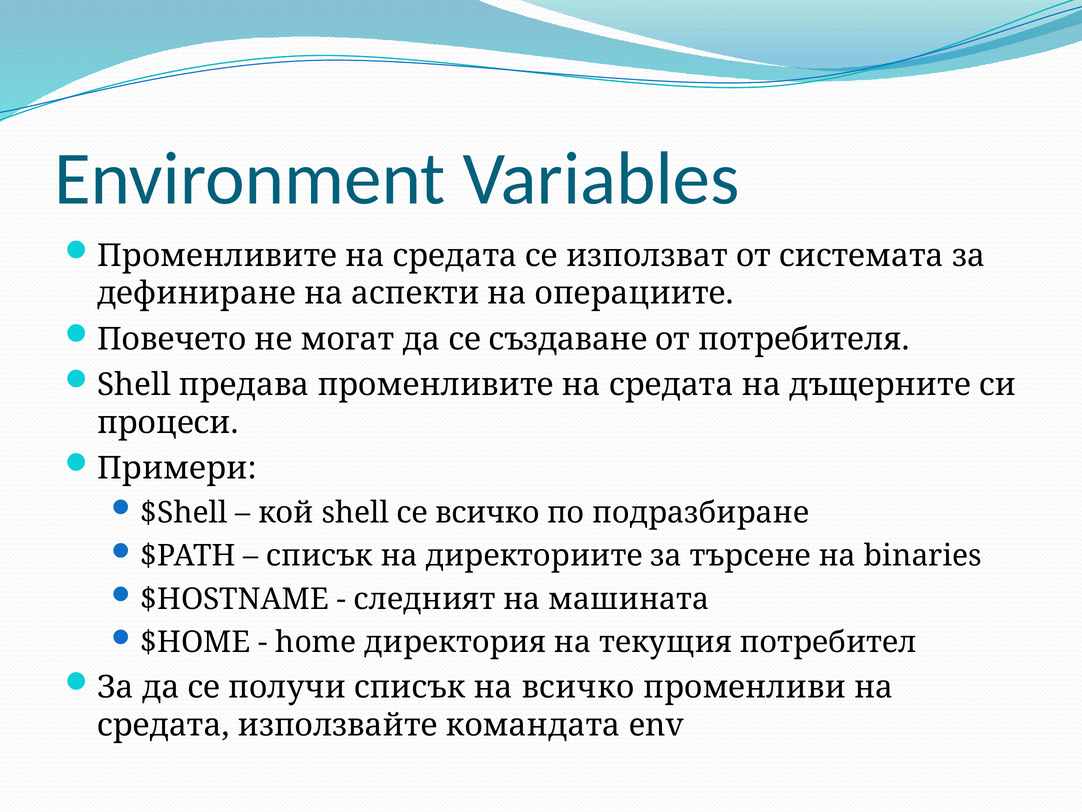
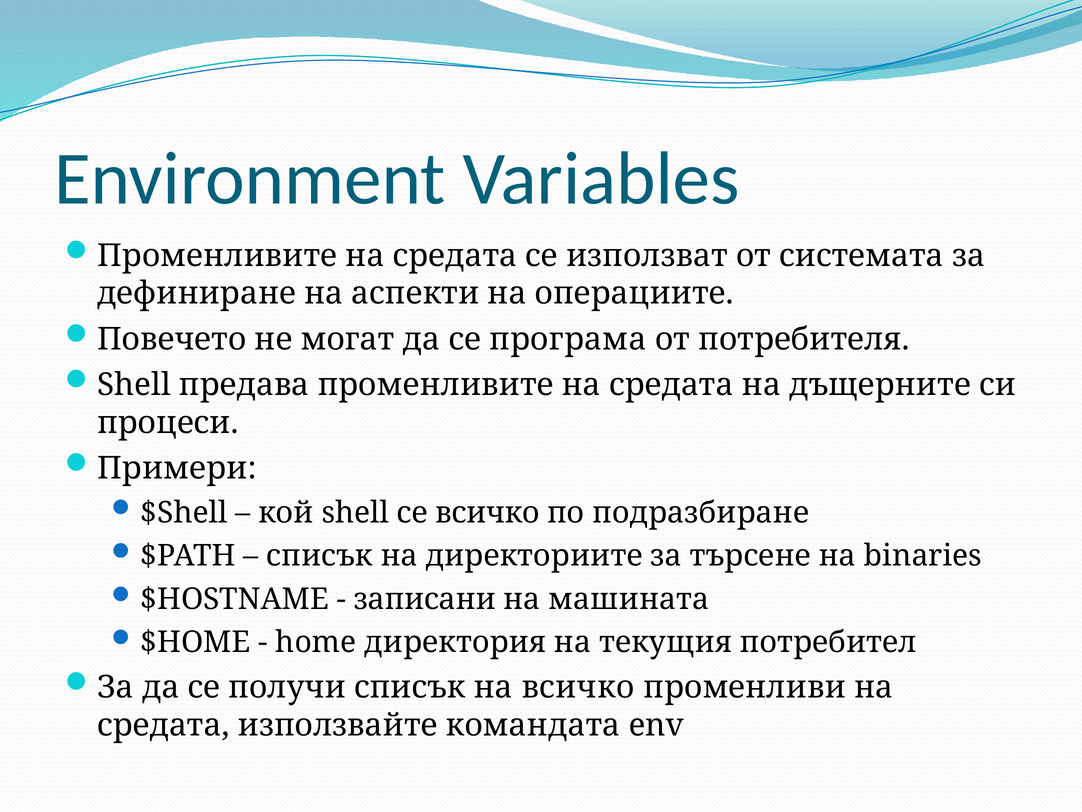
създаване: създаване -> програма
следният: следният -> записани
